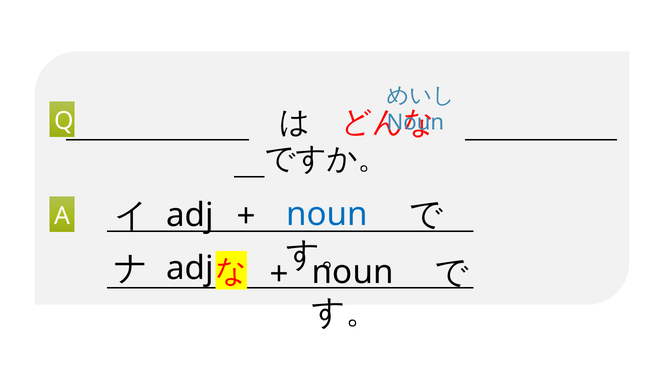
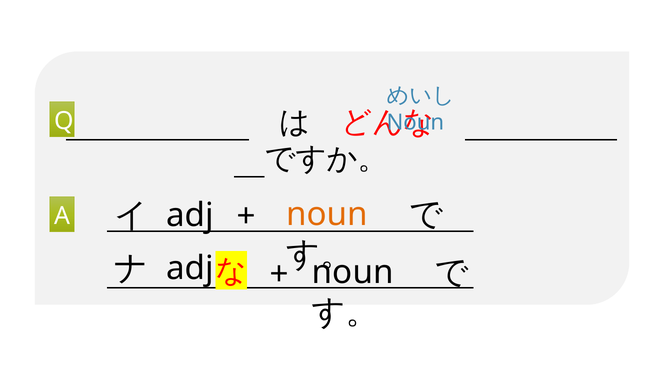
noun at (327, 214) colour: blue -> orange
